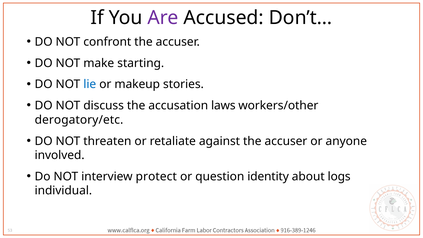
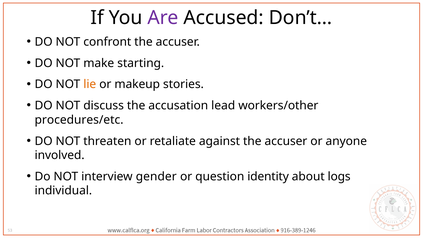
lie colour: blue -> orange
laws: laws -> lead
derogatory/etc: derogatory/etc -> procedures/etc
protect: protect -> gender
